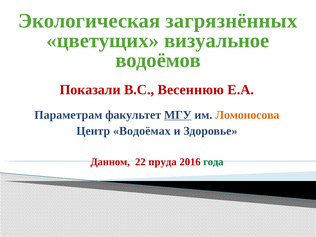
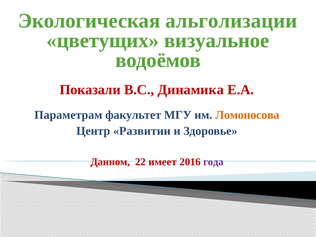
загрязнённых: загрязнённых -> альголизации
Весеннюю: Весеннюю -> Динамика
МГУ underline: present -> none
Водоёмах: Водоёмах -> Развитии
пруда: пруда -> имеет
года colour: green -> purple
